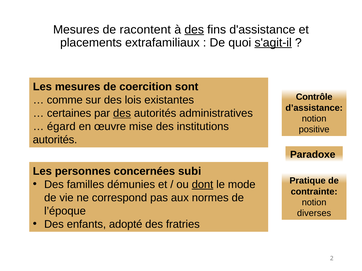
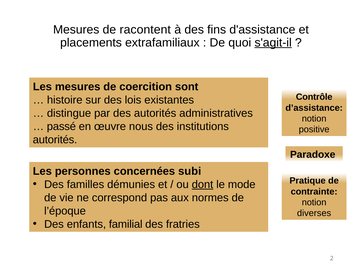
des at (194, 30) underline: present -> none
comme: comme -> histoire
certaines: certaines -> distingue
des at (122, 114) underline: present -> none
égard: égard -> passé
mise: mise -> nous
adopté: adopté -> familial
